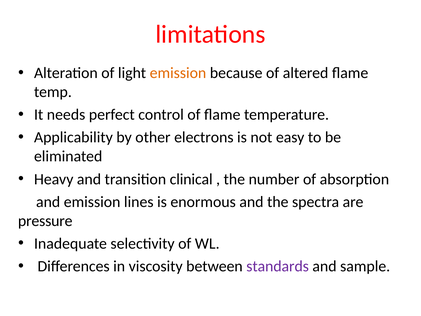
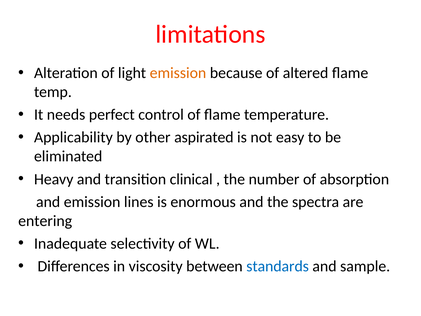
electrons: electrons -> aspirated
pressure: pressure -> entering
standards colour: purple -> blue
